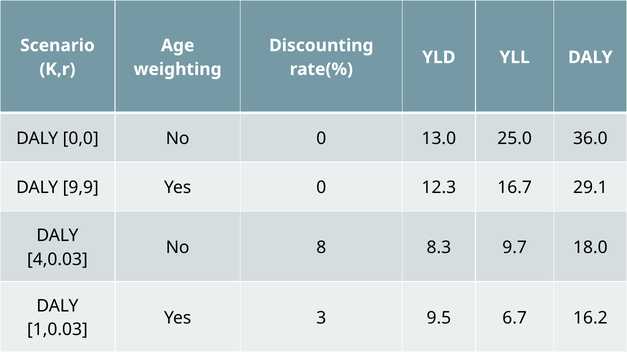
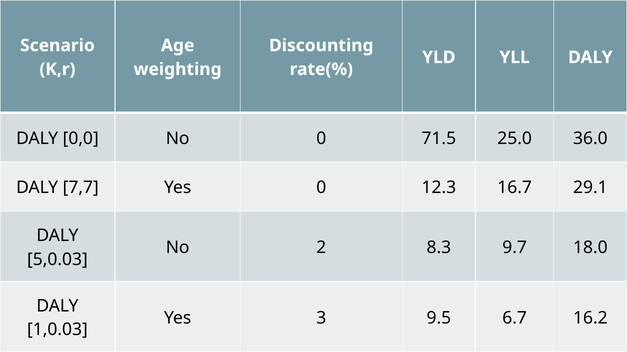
13.0: 13.0 -> 71.5
9,9: 9,9 -> 7,7
8: 8 -> 2
4,0.03: 4,0.03 -> 5,0.03
